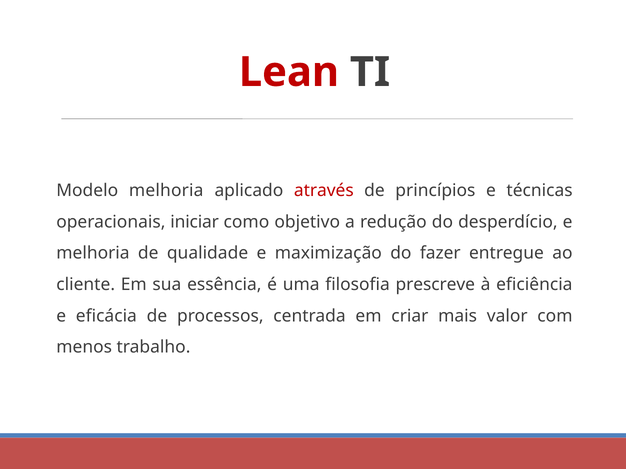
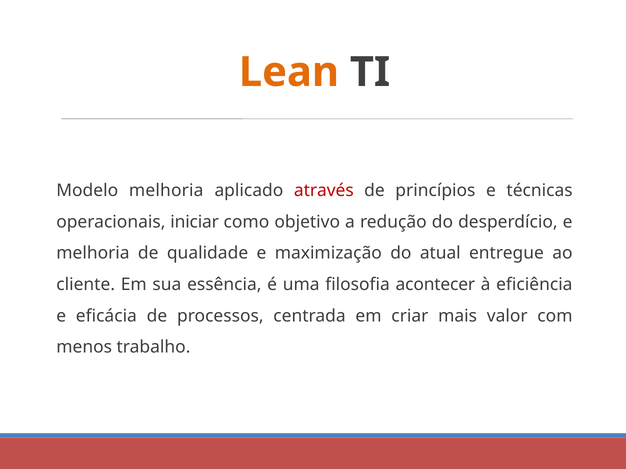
Lean colour: red -> orange
fazer: fazer -> atual
prescreve: prescreve -> acontecer
